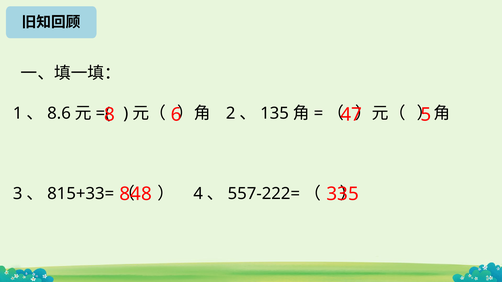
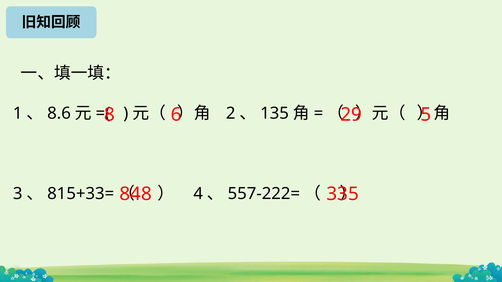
47: 47 -> 29
